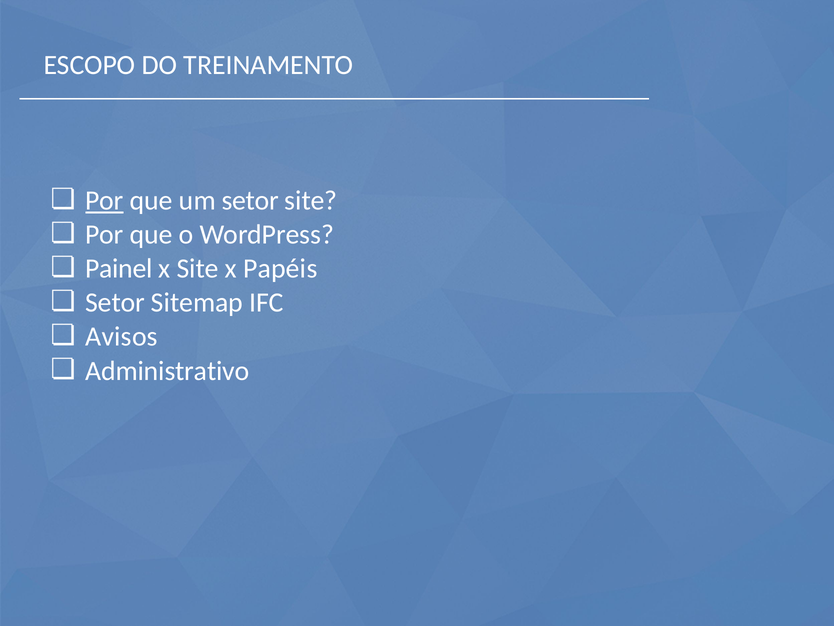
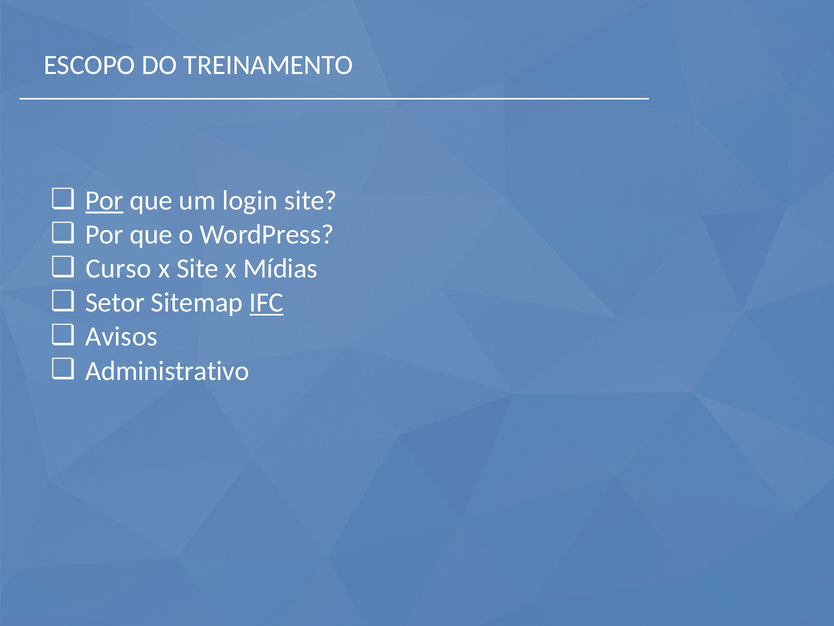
um setor: setor -> login
Painel: Painel -> Curso
Papéis: Papéis -> Mídias
IFC underline: none -> present
